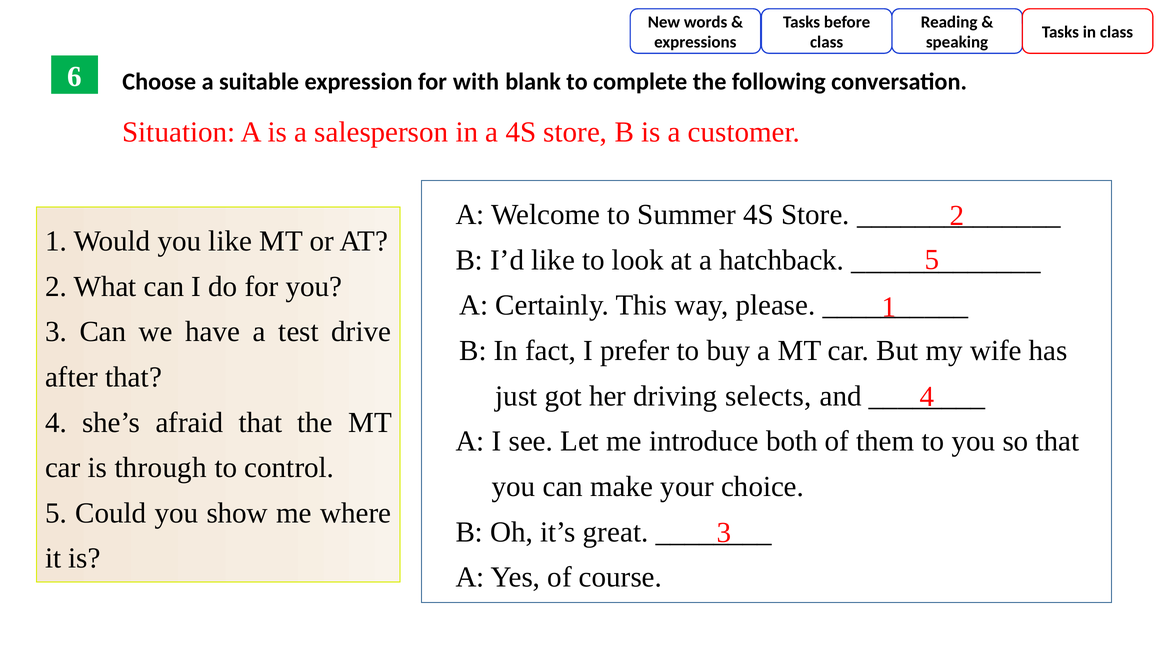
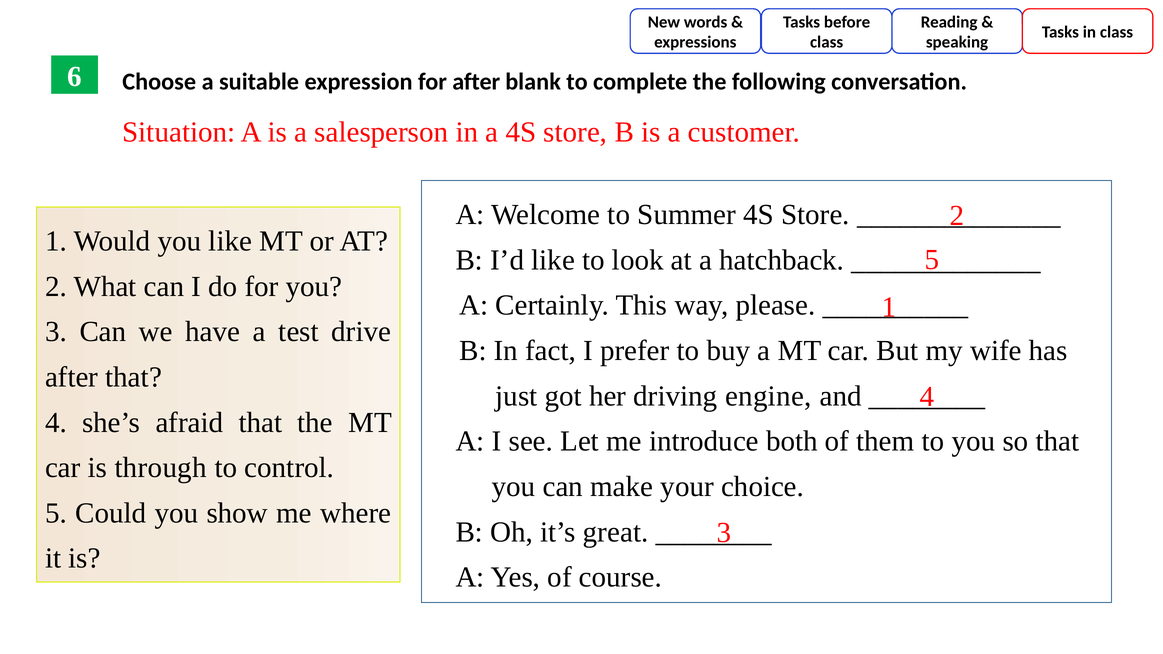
for with: with -> after
selects: selects -> engine
